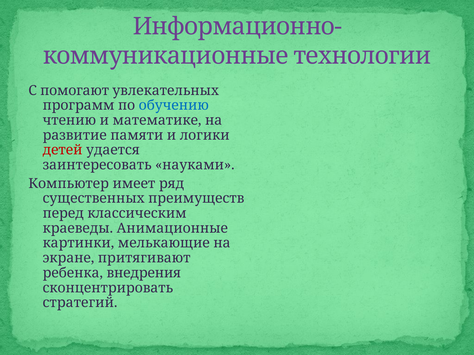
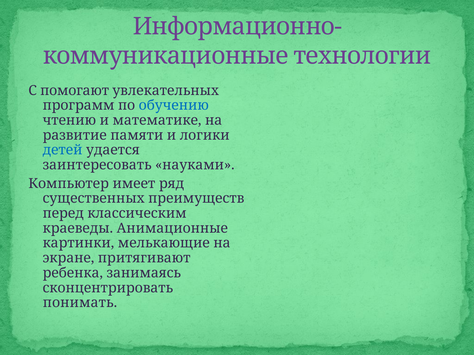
детей colour: red -> blue
внедрения: внедрения -> занимаясь
стратегий: стратегий -> понимать
